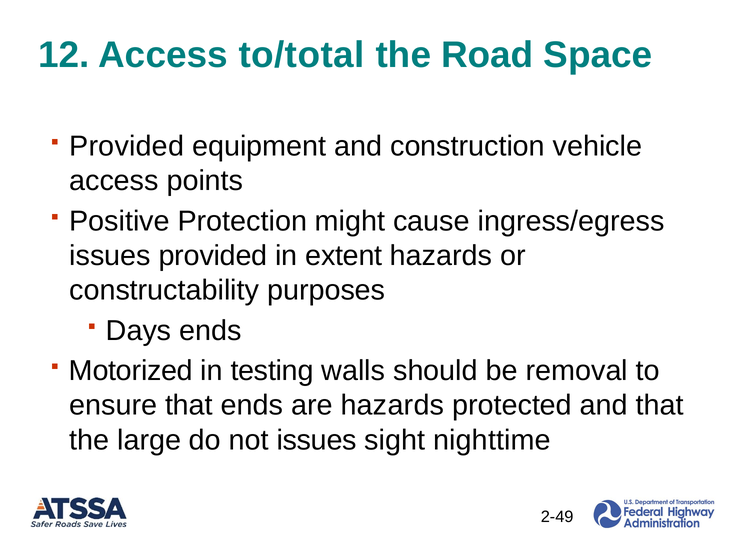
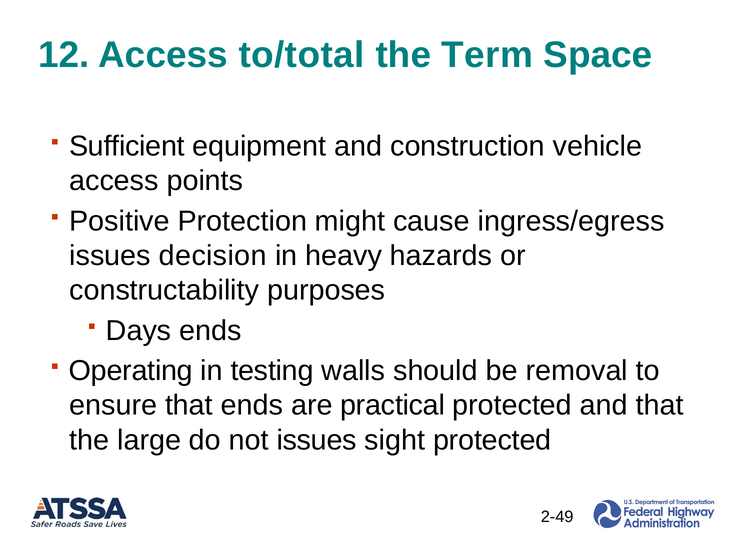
Road: Road -> Term
Provided at (127, 146): Provided -> Sufficient
issues provided: provided -> decision
extent: extent -> heavy
Motorized: Motorized -> Operating
are hazards: hazards -> practical
sight nighttime: nighttime -> protected
